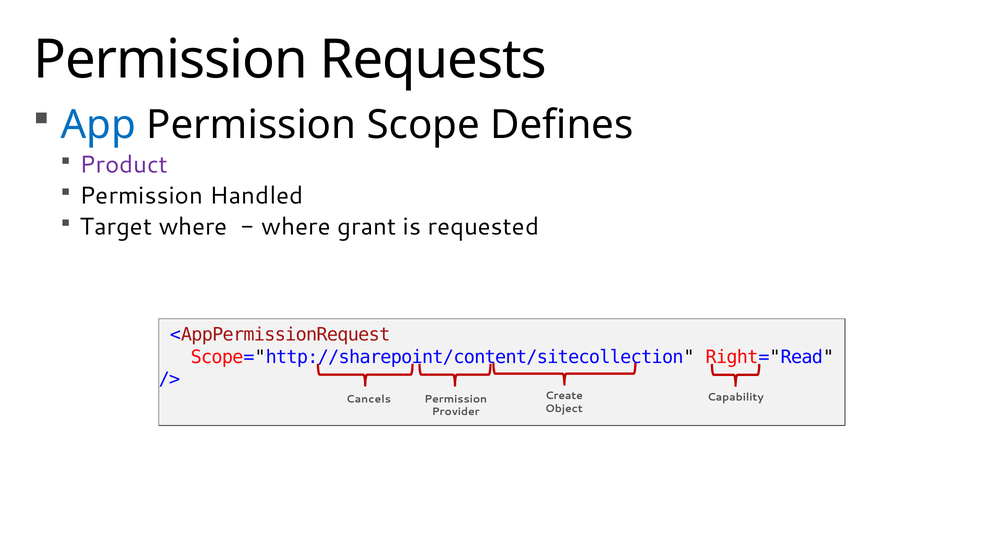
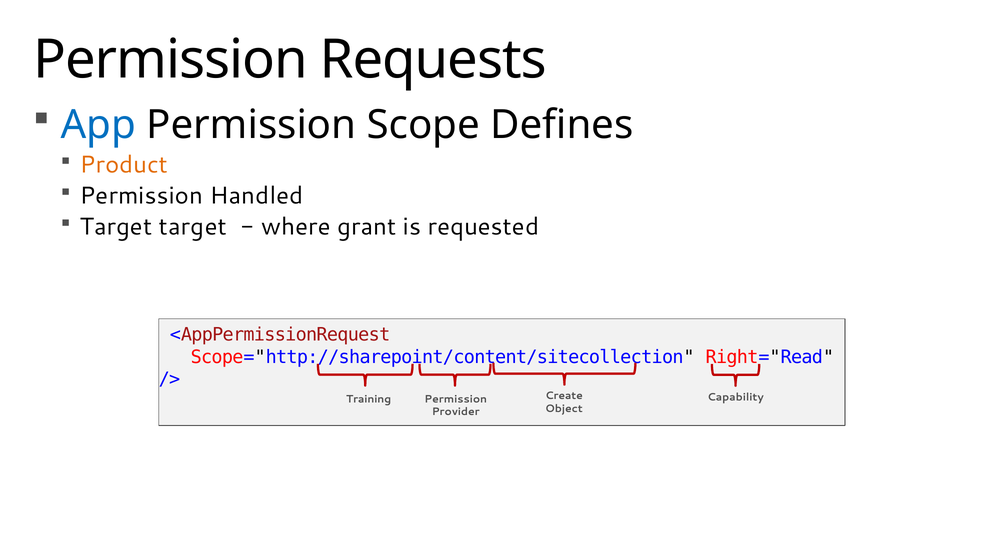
Product colour: purple -> orange
Target where: where -> target
Cancels: Cancels -> Training
